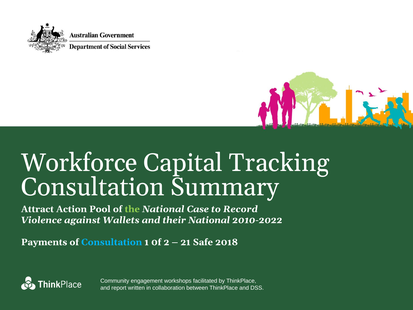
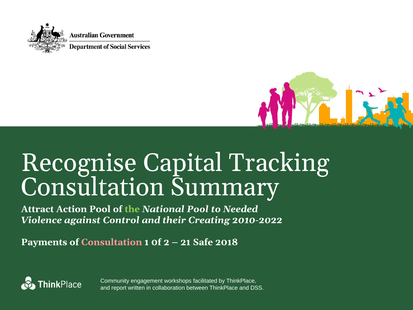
Workforce: Workforce -> Recognise
National Case: Case -> Pool
Record: Record -> Needed
Wallets: Wallets -> Control
their National: National -> Creating
Consultation at (112, 242) colour: light blue -> pink
